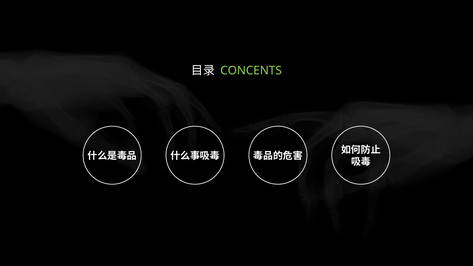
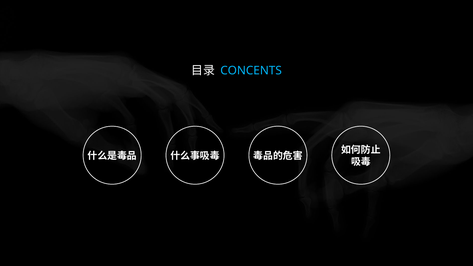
CONCENTS colour: light green -> light blue
